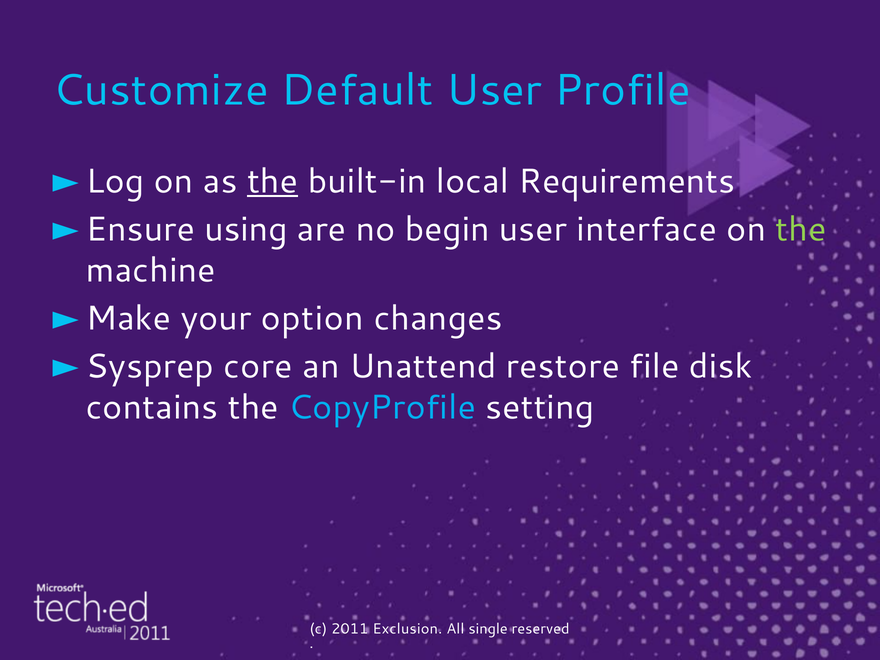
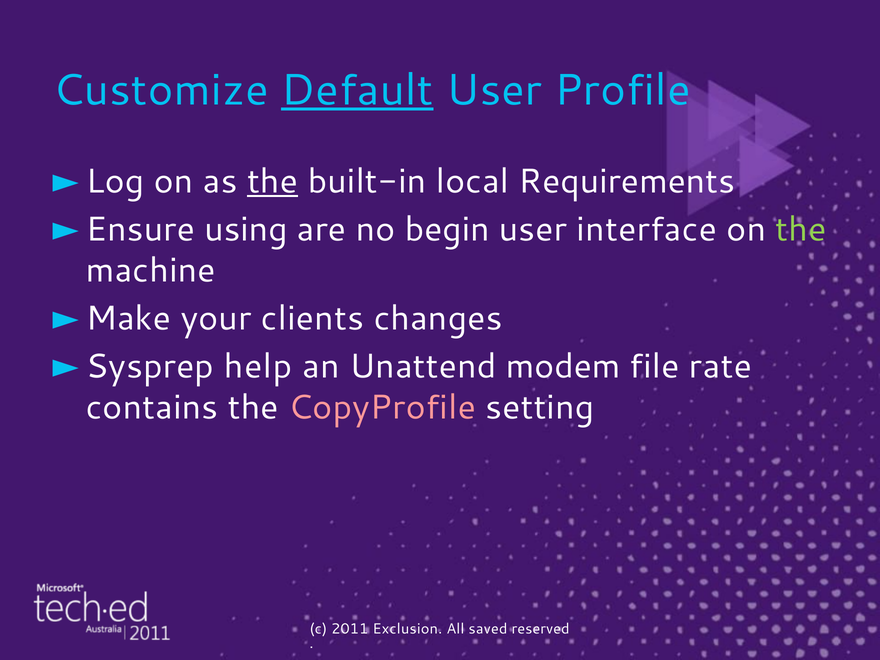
Default underline: none -> present
option: option -> clients
core: core -> help
restore: restore -> modem
disk: disk -> rate
CopyProfile colour: light blue -> pink
single: single -> saved
